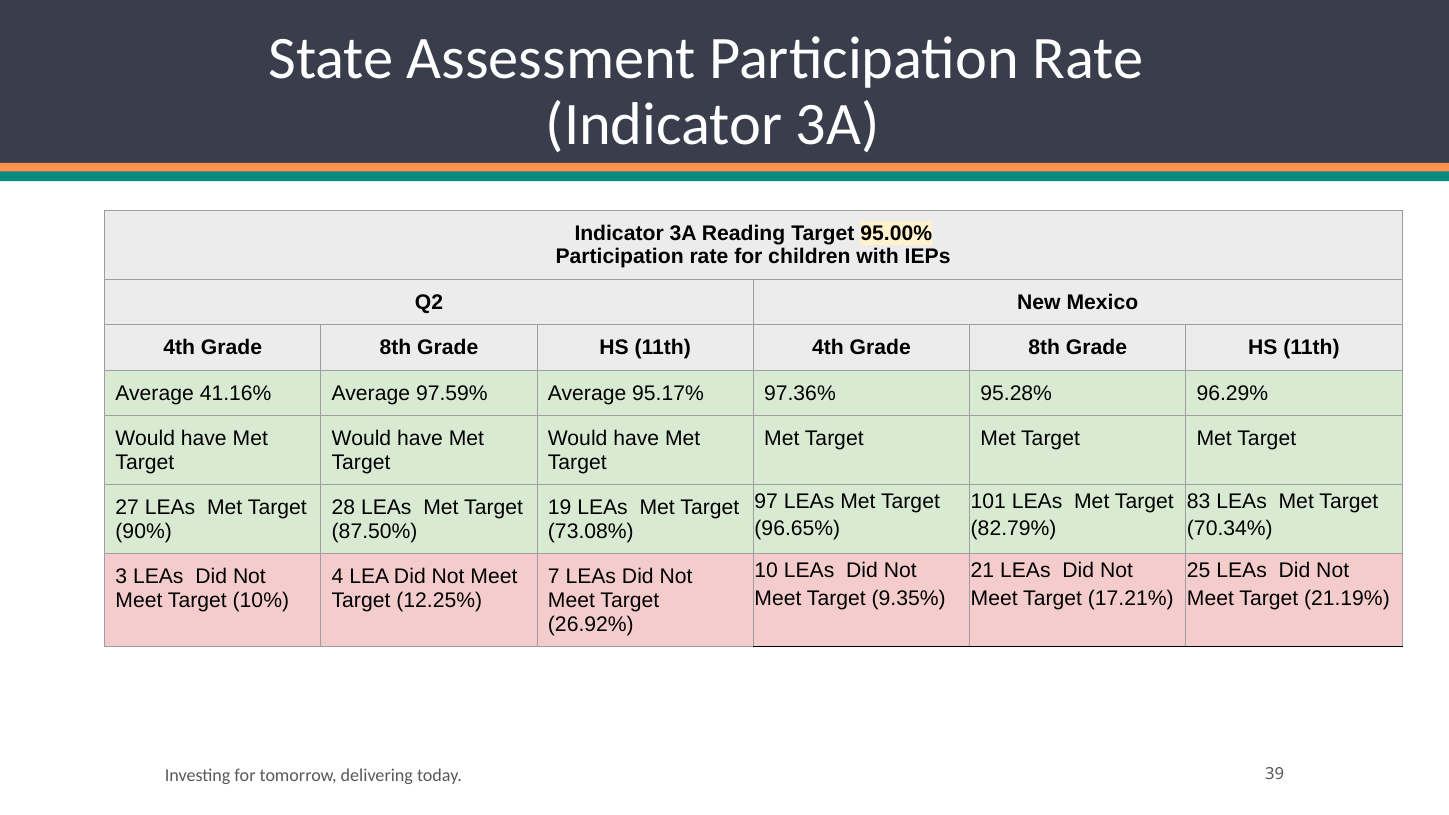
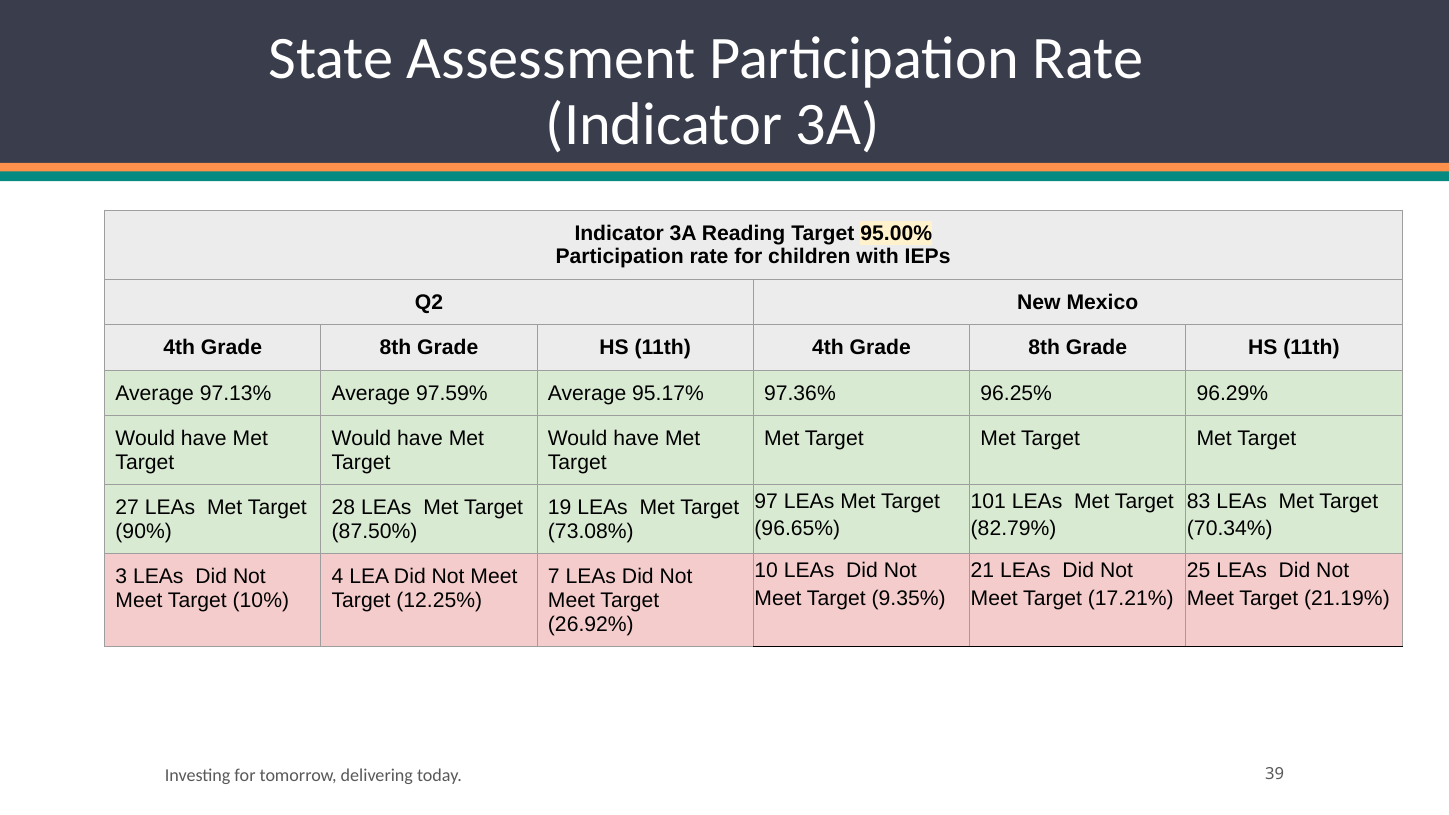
41.16%: 41.16% -> 97.13%
95.28%: 95.28% -> 96.25%
